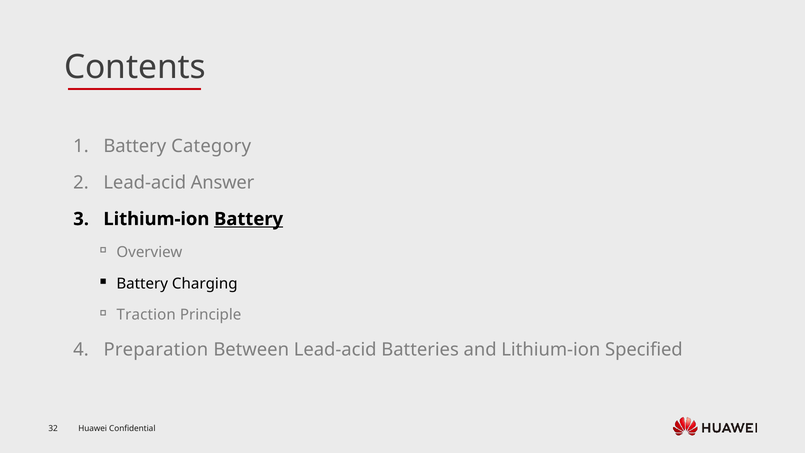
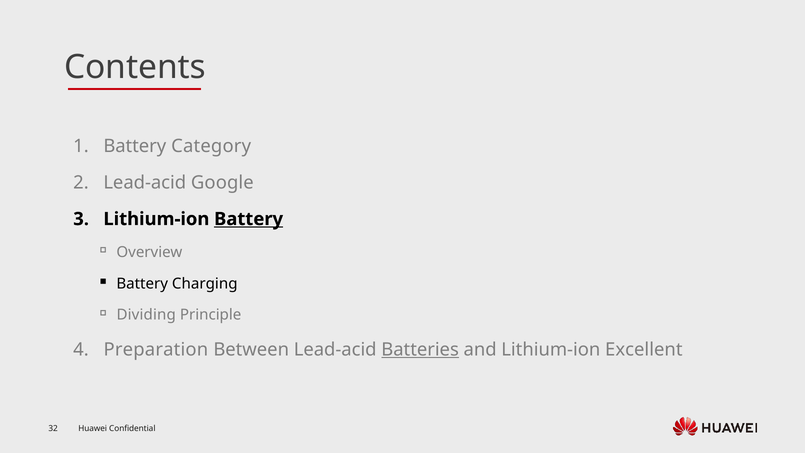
Answer: Answer -> Google
Traction: Traction -> Dividing
Batteries underline: none -> present
Specified: Specified -> Excellent
